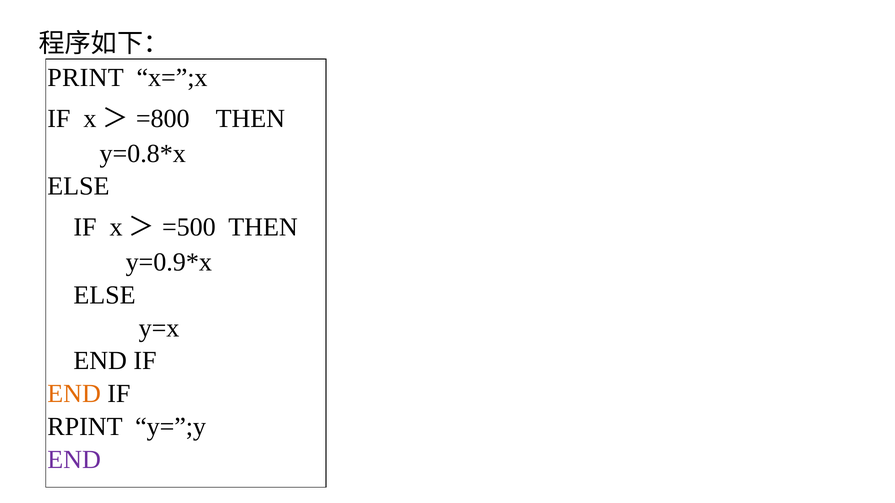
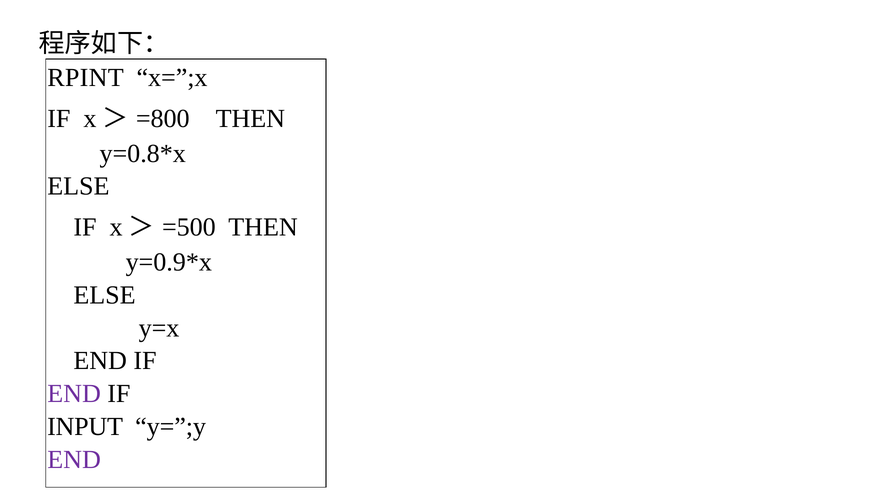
PRINT: PRINT -> RPINT
END at (74, 394) colour: orange -> purple
RPINT: RPINT -> INPUT
